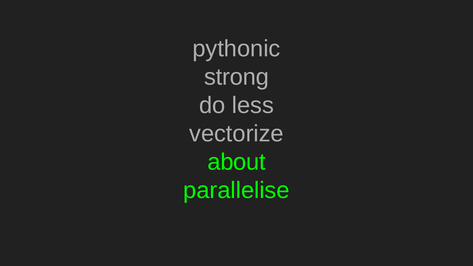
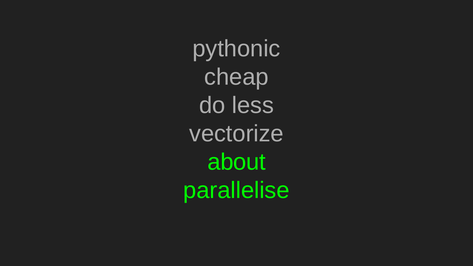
strong: strong -> cheap
